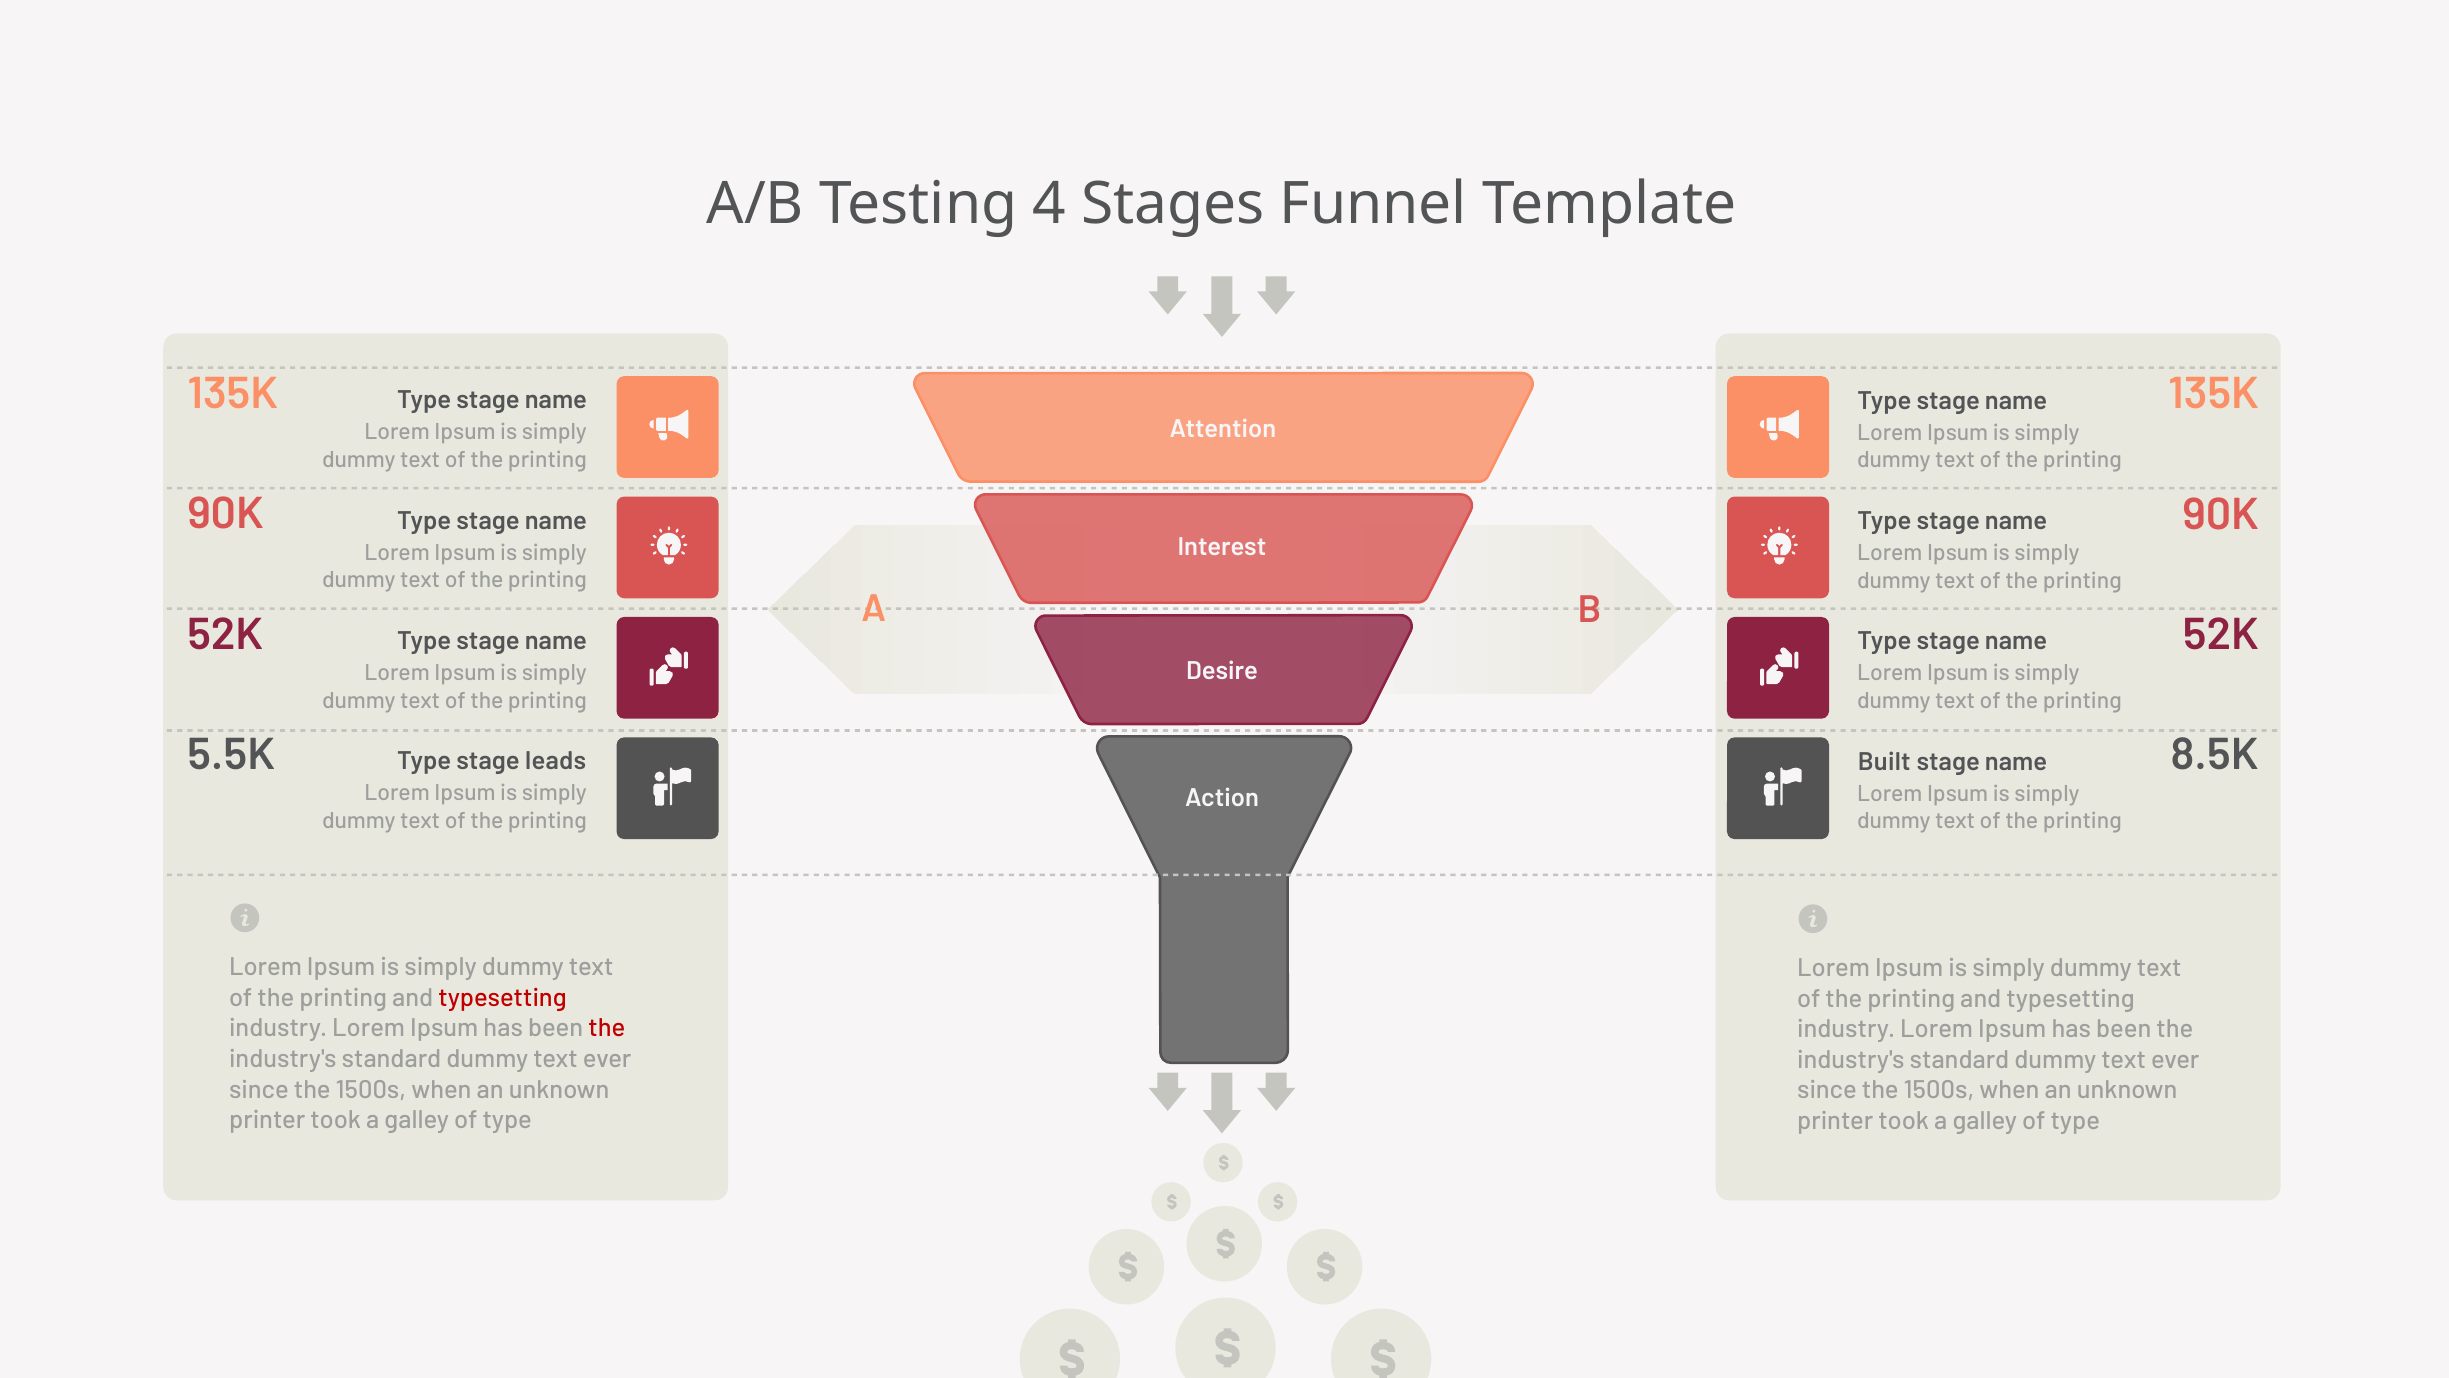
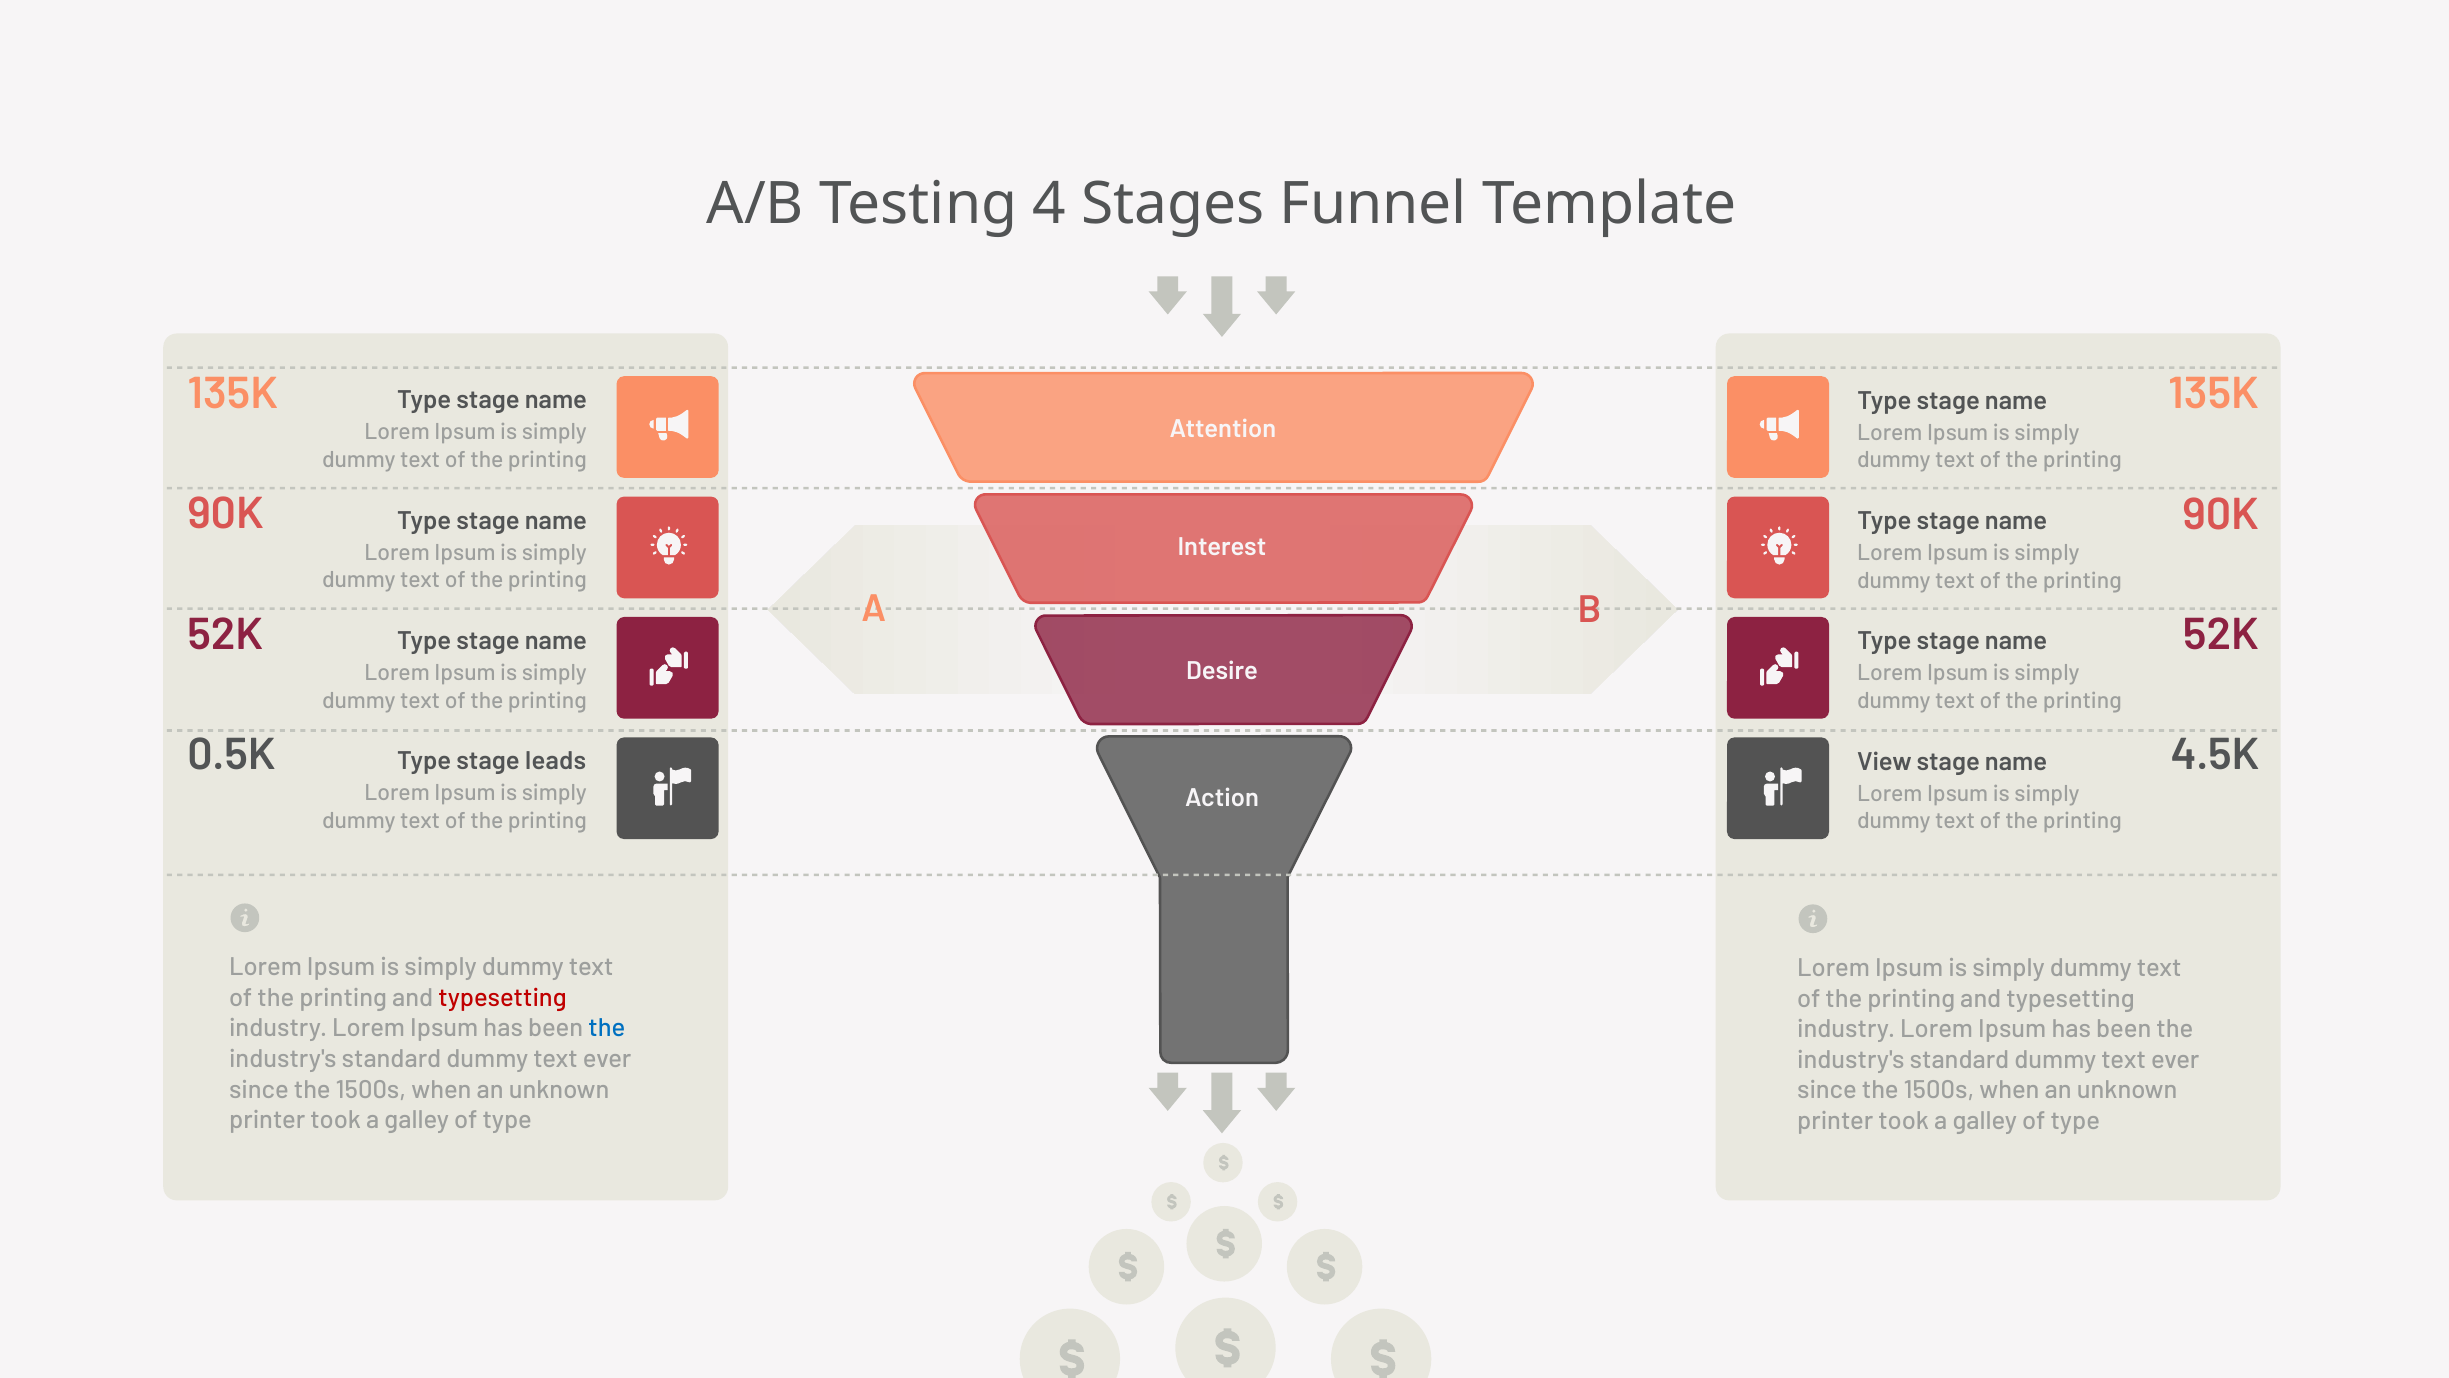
5.5K: 5.5K -> 0.5K
Built: Built -> View
8.5K: 8.5K -> 4.5K
the at (607, 1028) colour: red -> blue
